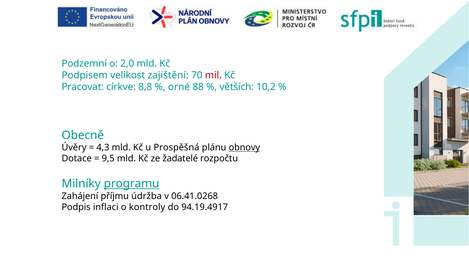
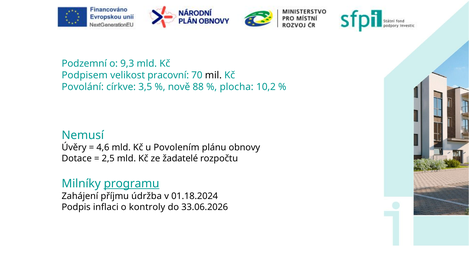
2,0: 2,0 -> 9,3
zajištění: zajištění -> pracovní
mil colour: red -> black
Pracovat: Pracovat -> Povolání
8,8: 8,8 -> 3,5
orné: orné -> nově
větších: větších -> plocha
Obecně: Obecně -> Nemusí
4,3: 4,3 -> 4,6
Prospěšná: Prospěšná -> Povolením
obnovy underline: present -> none
9,5: 9,5 -> 2,5
06.41.0268: 06.41.0268 -> 01.18.2024
94.19.4917: 94.19.4917 -> 33.06.2026
